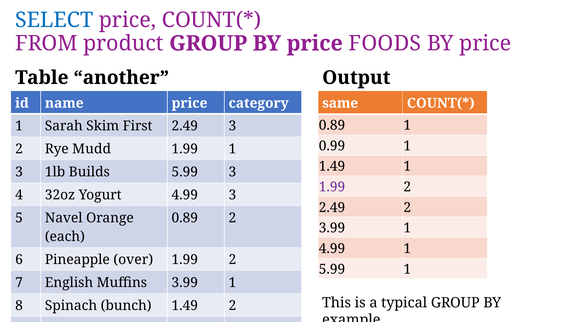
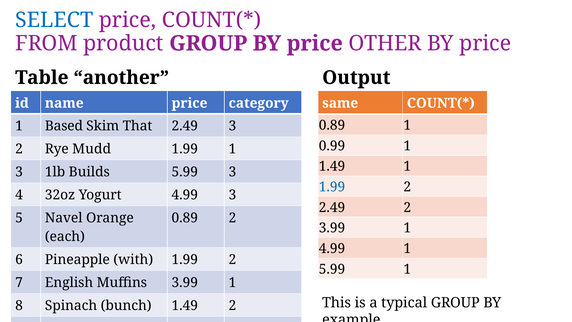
FOODS: FOODS -> OTHER
Sarah: Sarah -> Based
First: First -> That
1.99 at (332, 187) colour: purple -> blue
over: over -> with
